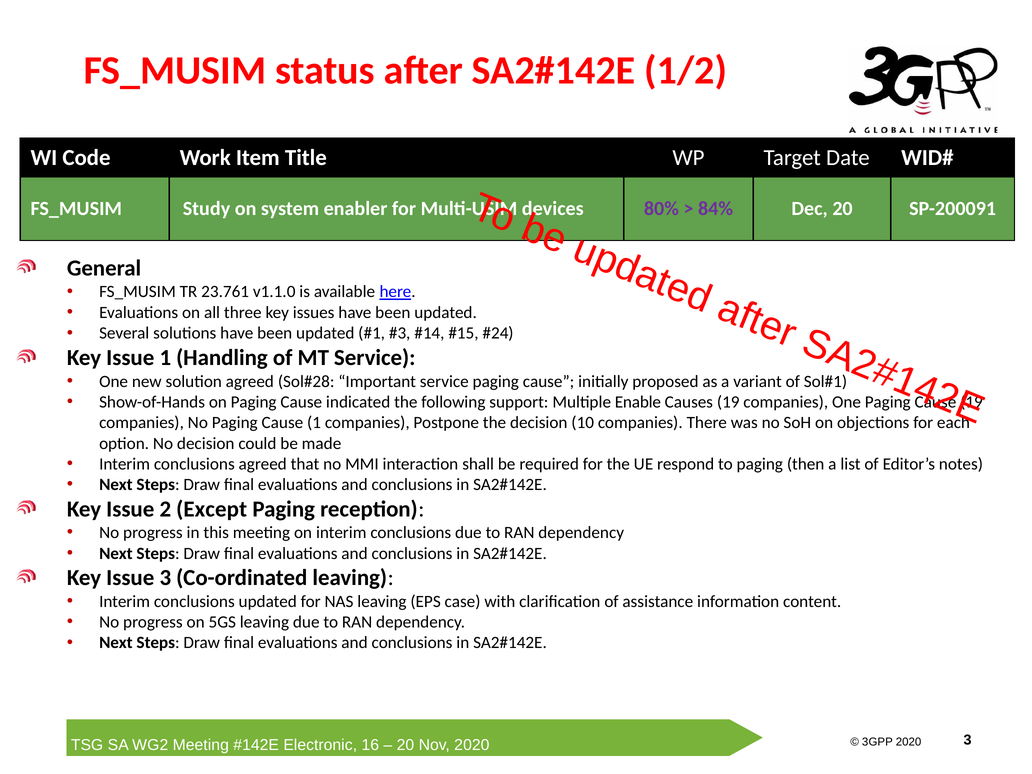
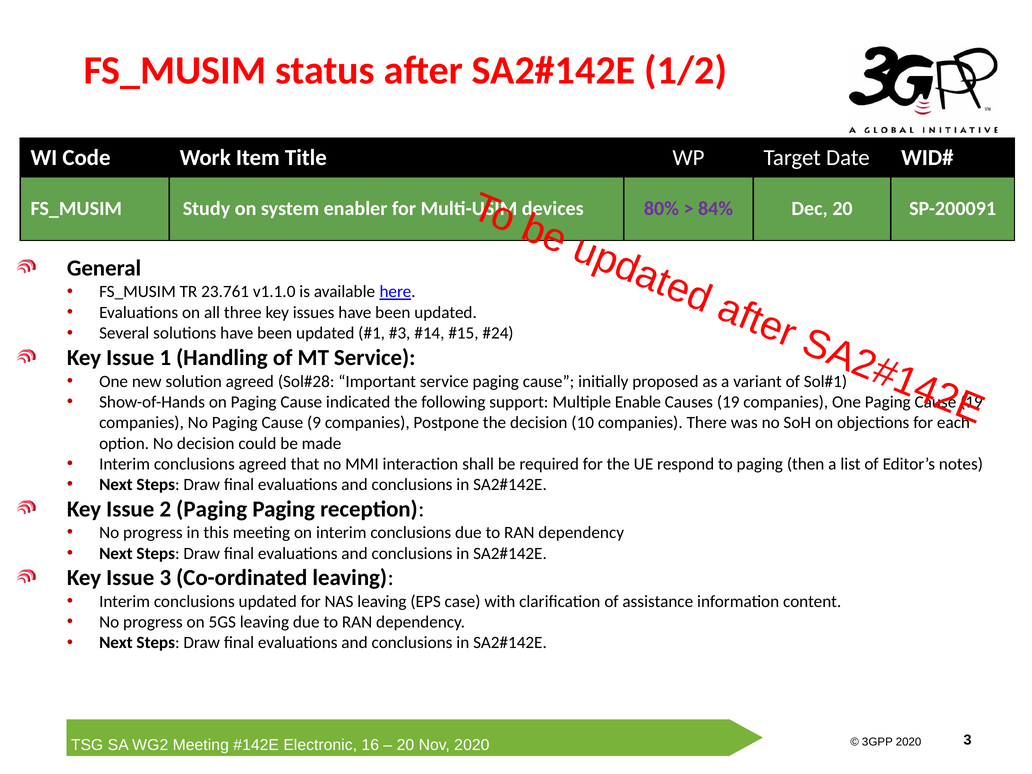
Cause 1: 1 -> 9
2 Except: Except -> Paging
